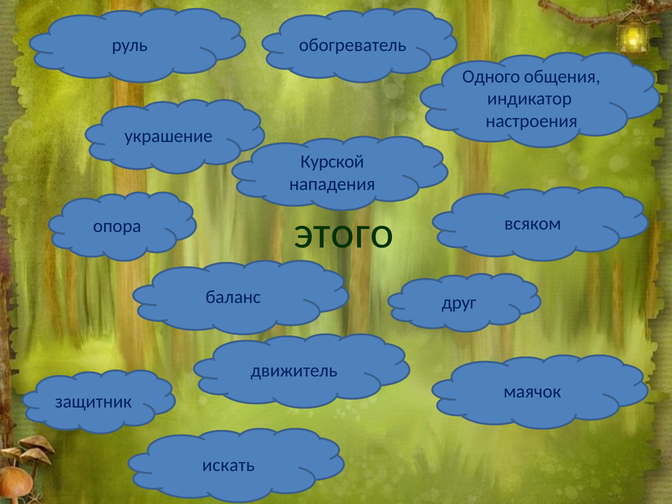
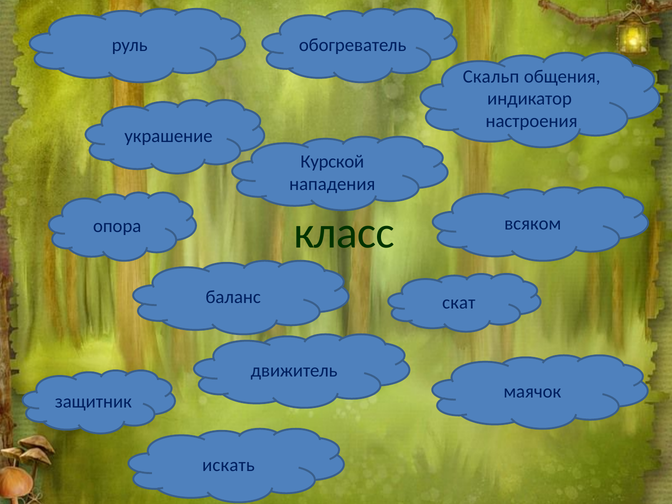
Одного: Одного -> Скальп
этого: этого -> класс
друг: друг -> скат
